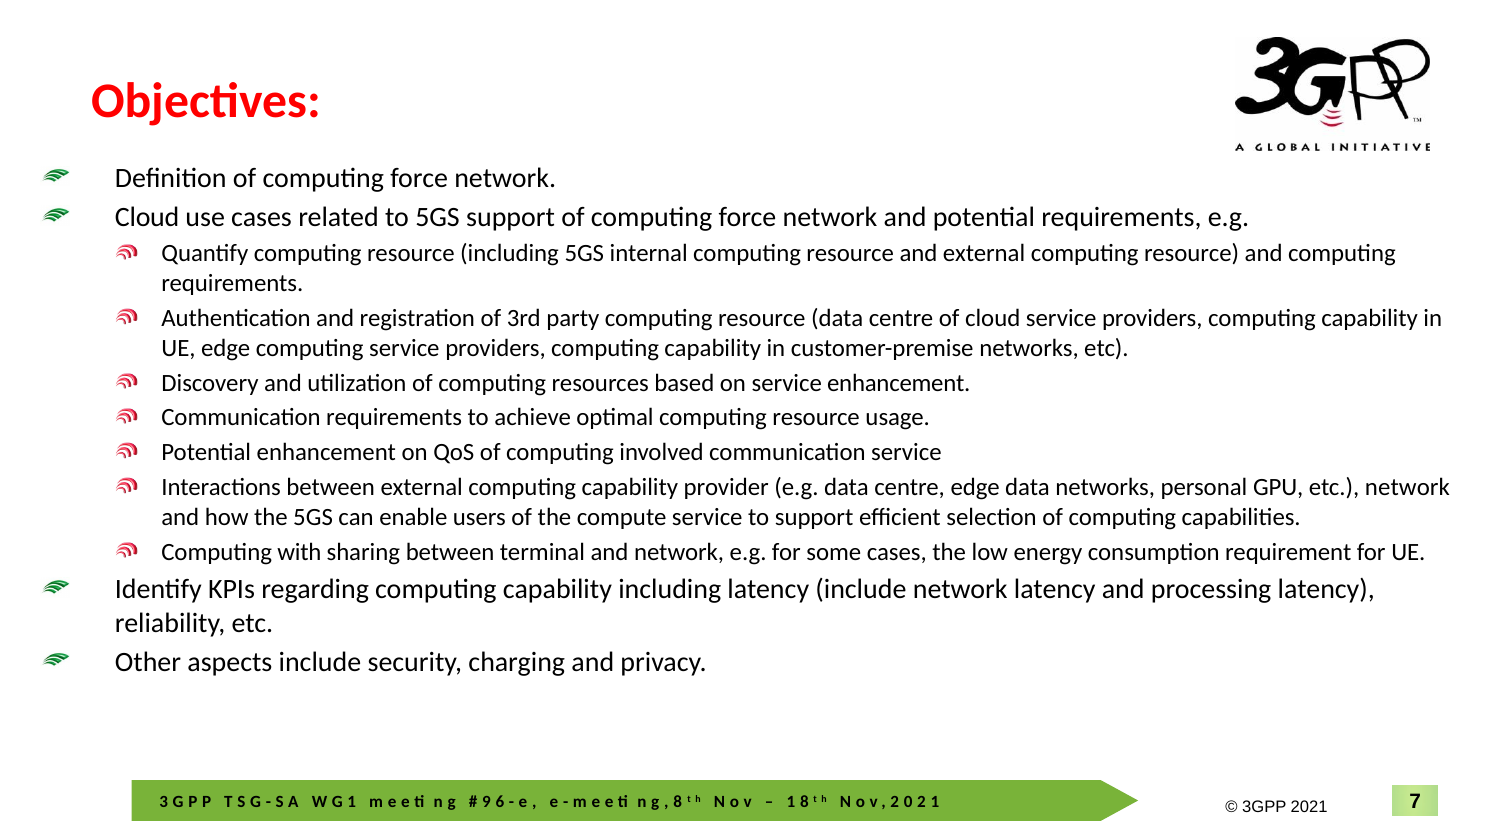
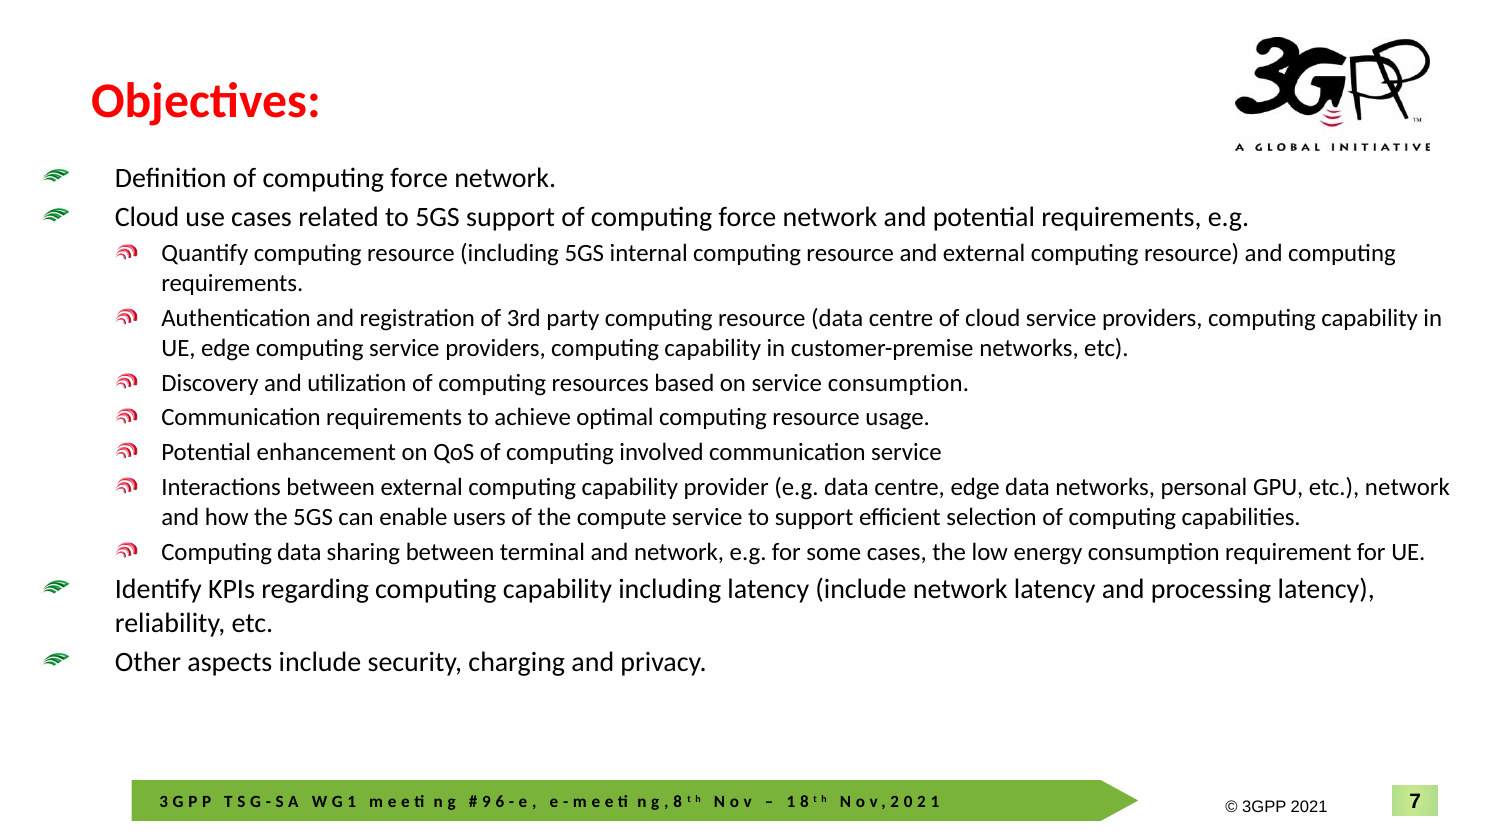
service enhancement: enhancement -> consumption
Computing with: with -> data
